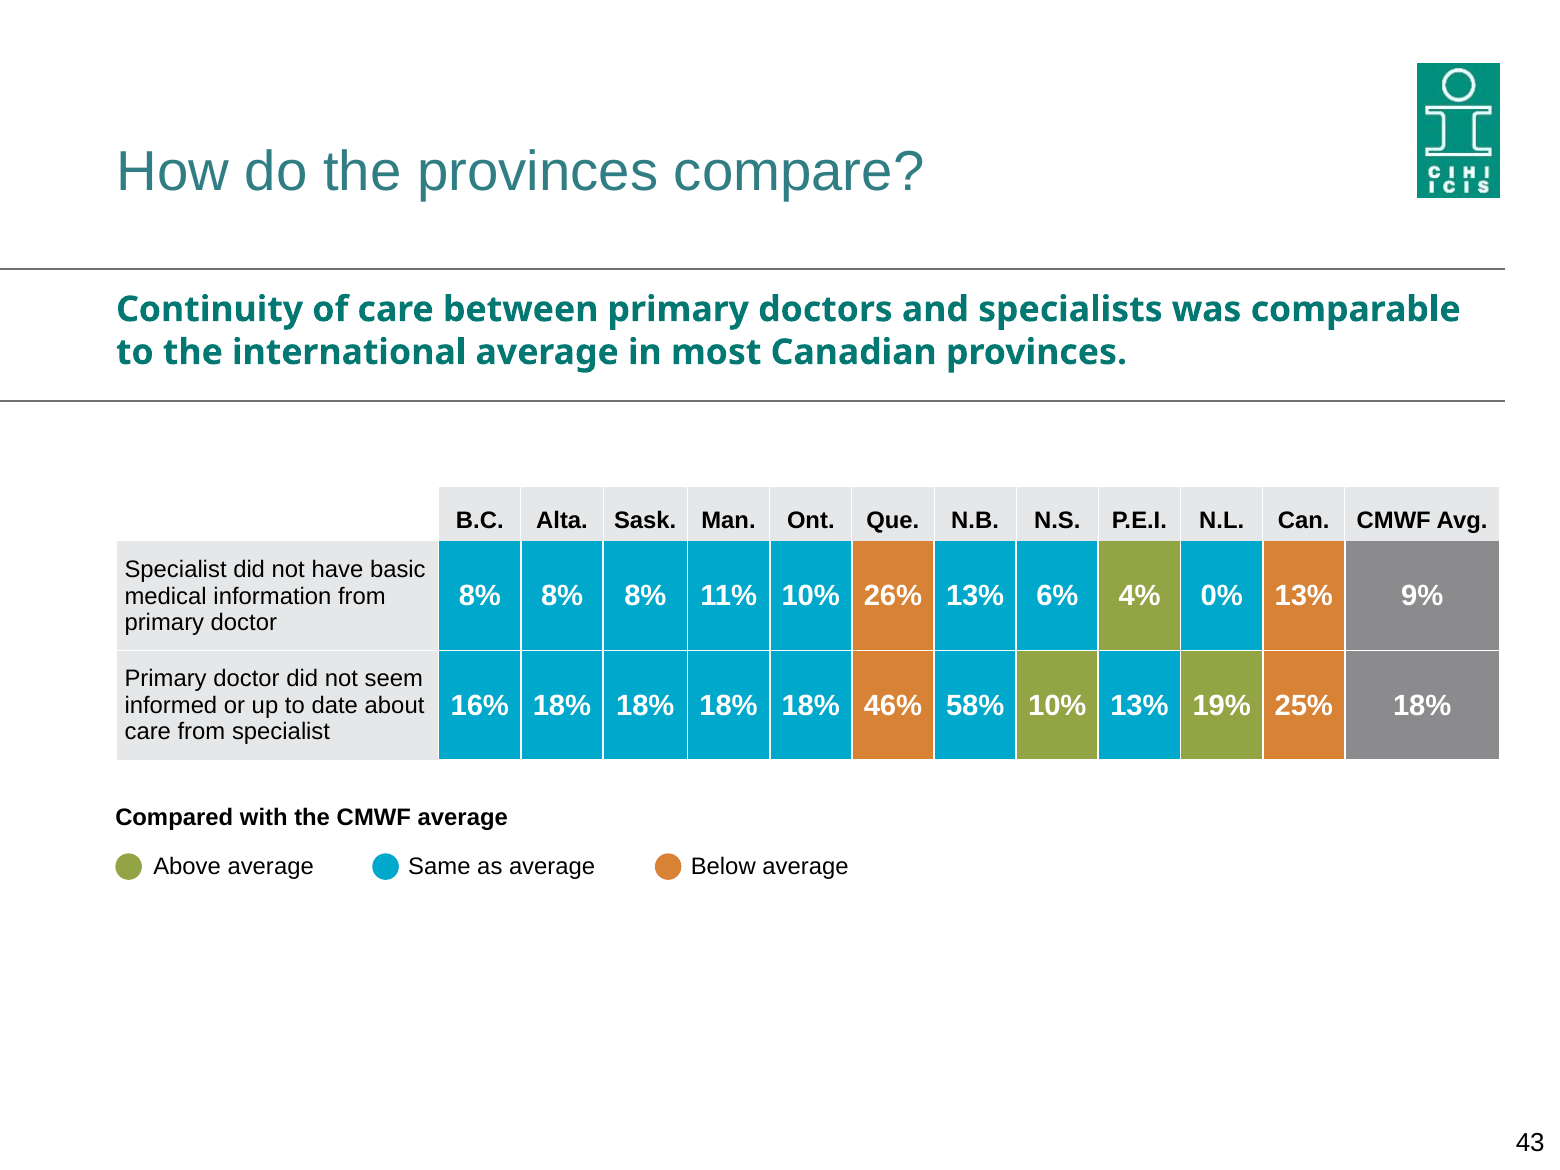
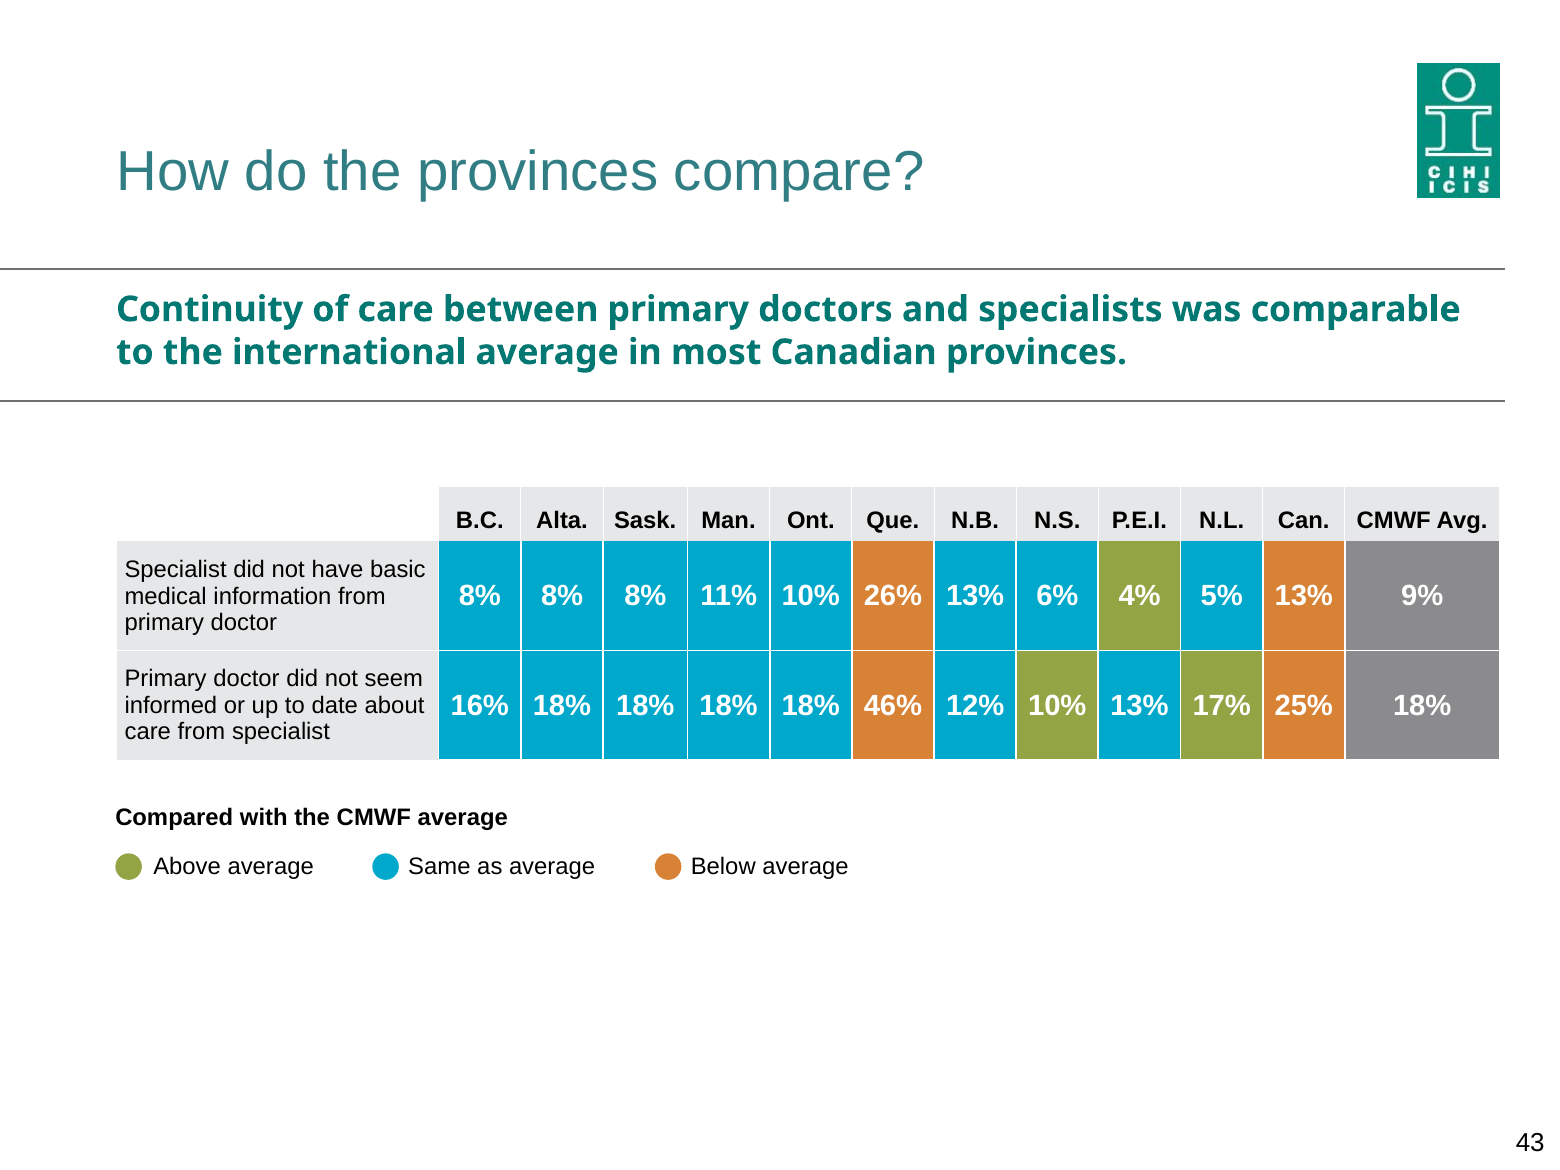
0%: 0% -> 5%
58%: 58% -> 12%
19%: 19% -> 17%
